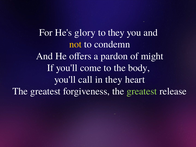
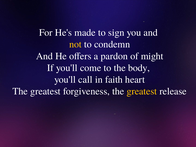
glory: glory -> made
to they: they -> sign
in they: they -> faith
greatest at (142, 91) colour: light green -> yellow
